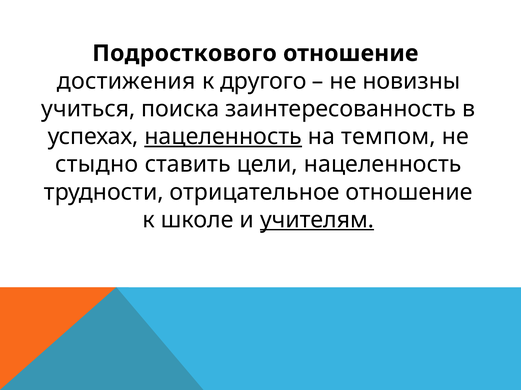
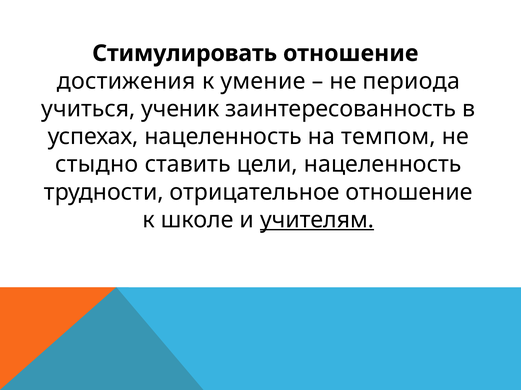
Подросткового: Подросткового -> Стимулировать
другого: другого -> умение
новизны: новизны -> периода
поиска: поиска -> ученик
нацеленность at (223, 137) underline: present -> none
